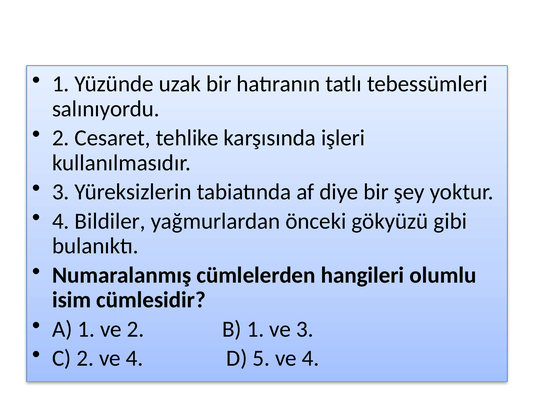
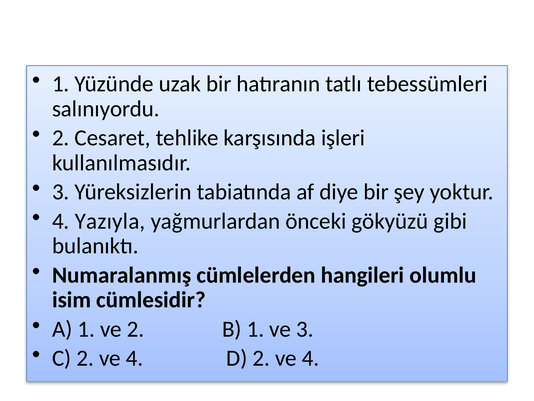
Bildiler: Bildiler -> Yazıyla
D 5: 5 -> 2
